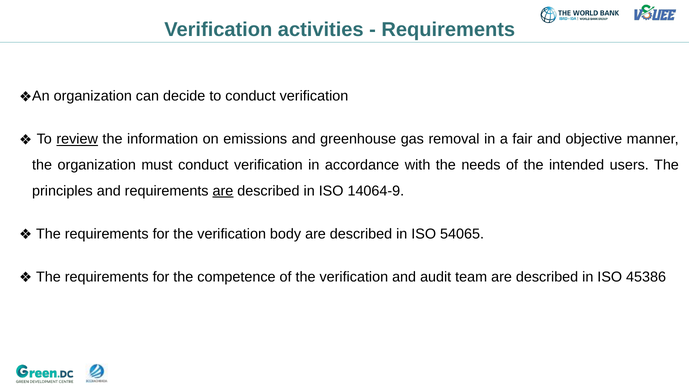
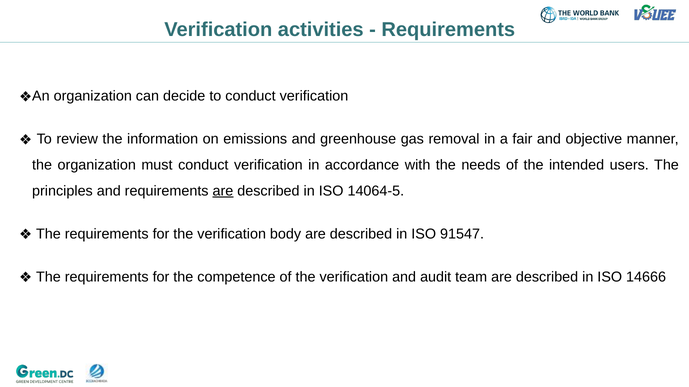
review underline: present -> none
14064-9: 14064-9 -> 14064-5
54065: 54065 -> 91547
45386: 45386 -> 14666
